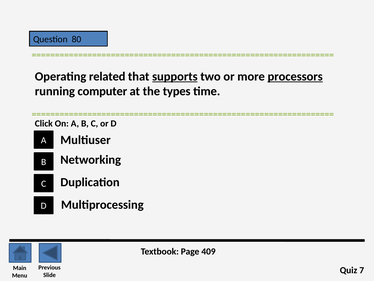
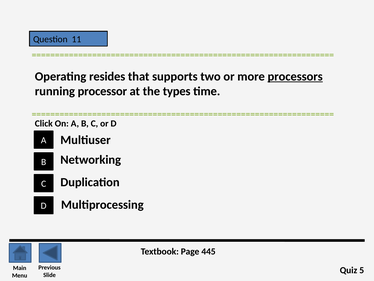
80: 80 -> 11
related: related -> resides
supports underline: present -> none
computer: computer -> processor
409: 409 -> 445
7: 7 -> 5
